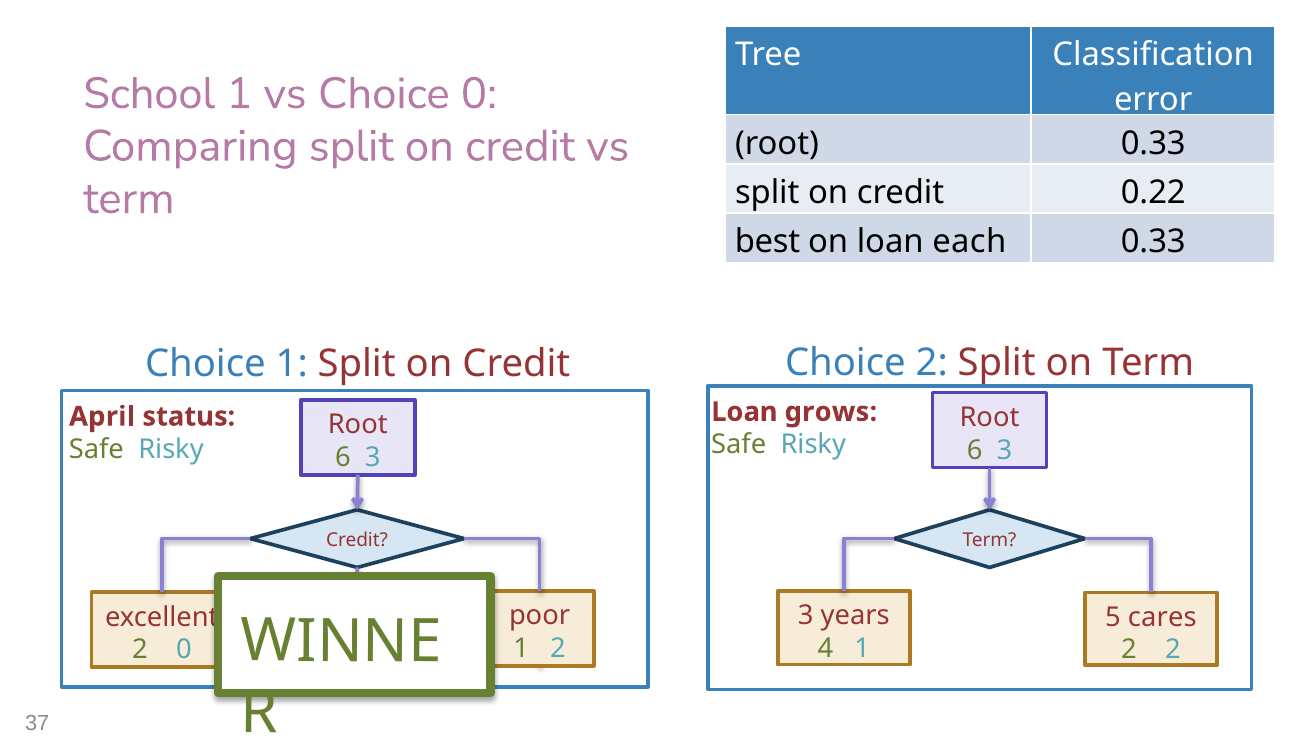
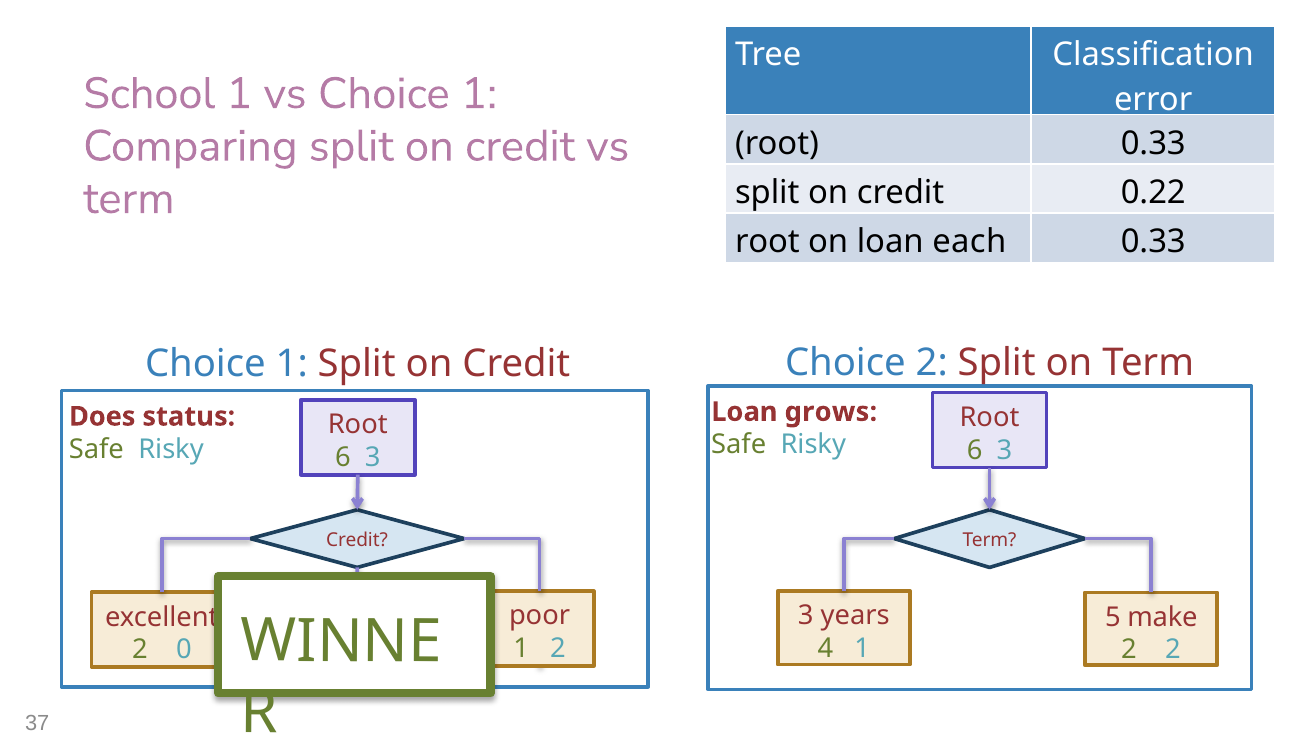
vs Choice 0: 0 -> 1
best at (767, 242): best -> root
April: April -> Does
cares: cares -> make
